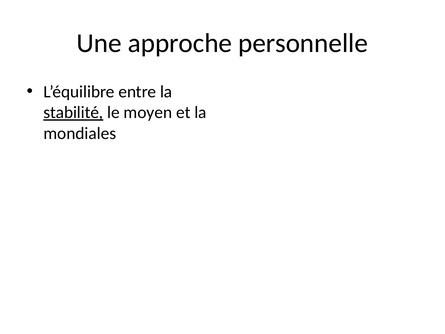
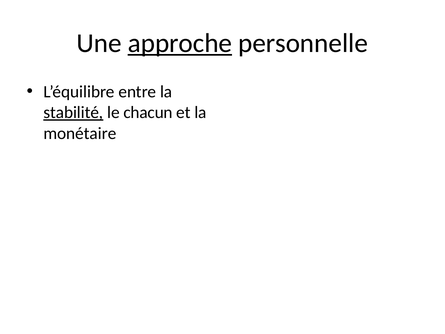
approche underline: none -> present
moyen: moyen -> chacun
mondiales: mondiales -> monétaire
